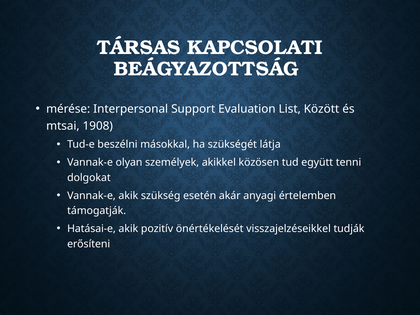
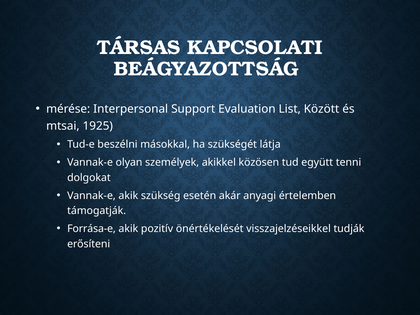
1908: 1908 -> 1925
Hatásai-e: Hatásai-e -> Forrása-e
